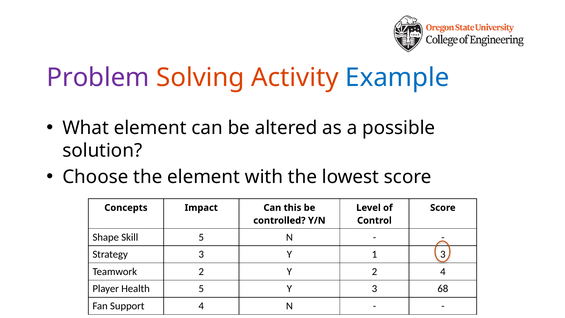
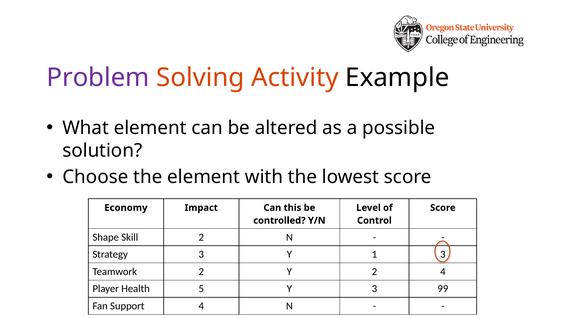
Example colour: blue -> black
Concepts: Concepts -> Economy
Skill 5: 5 -> 2
68: 68 -> 99
